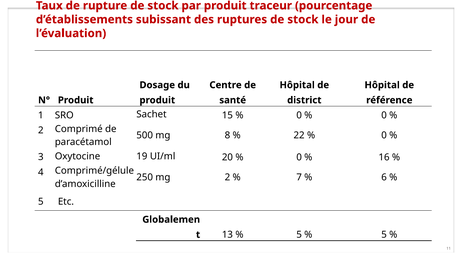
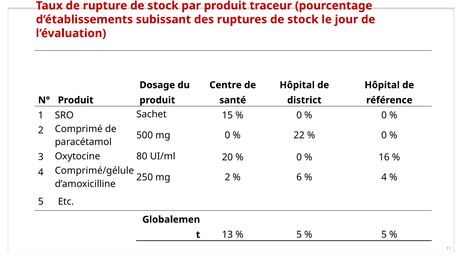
mg 8: 8 -> 0
19: 19 -> 80
7: 7 -> 6
6 at (384, 177): 6 -> 4
